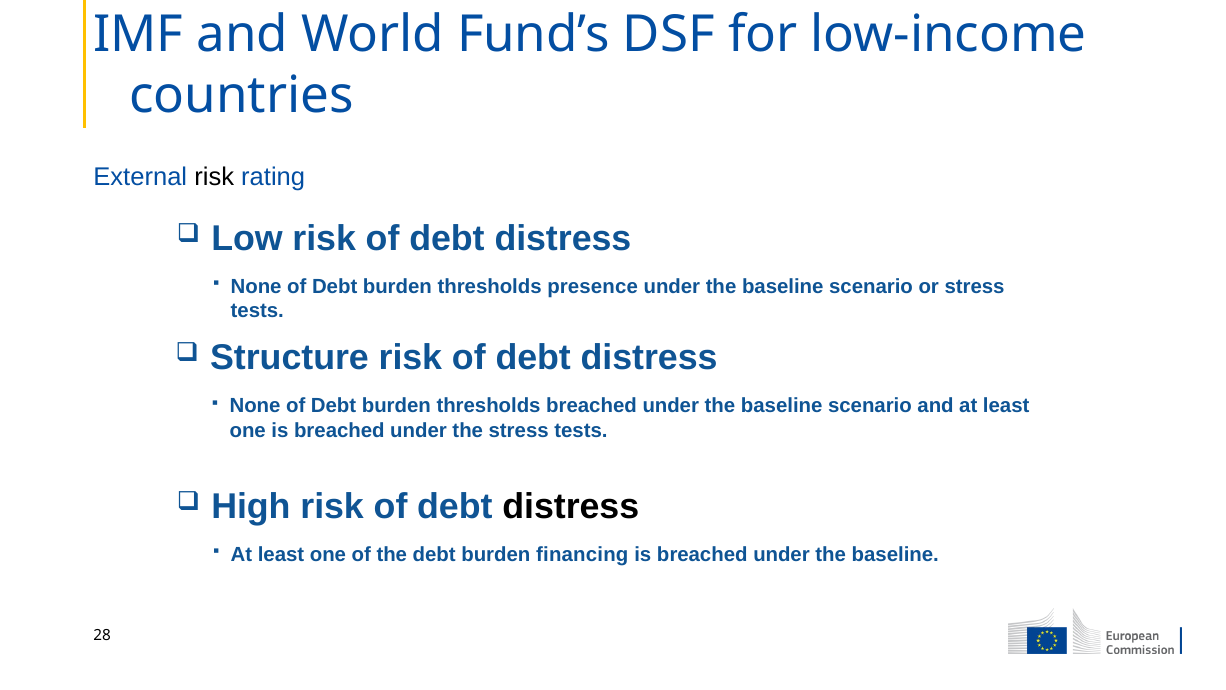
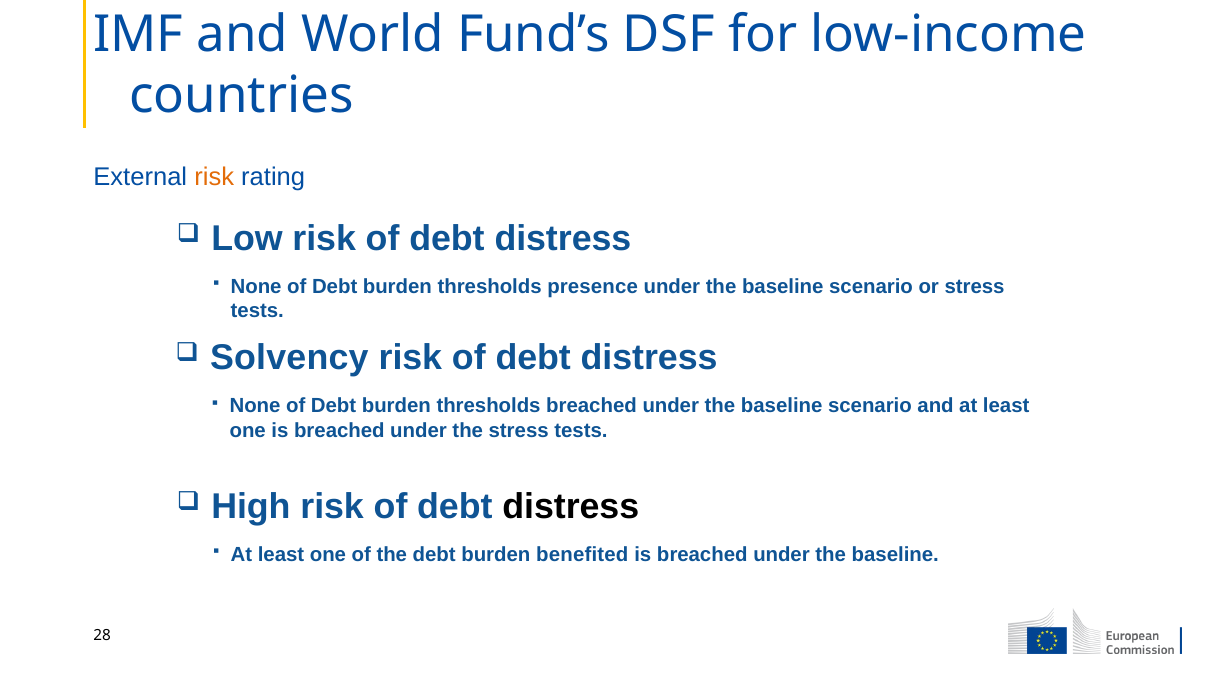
risk at (214, 177) colour: black -> orange
Structure: Structure -> Solvency
financing: financing -> benefited
